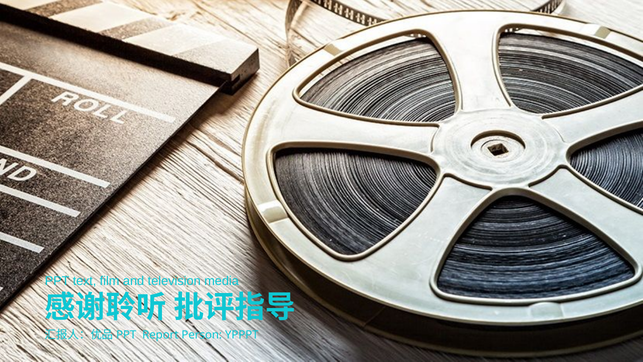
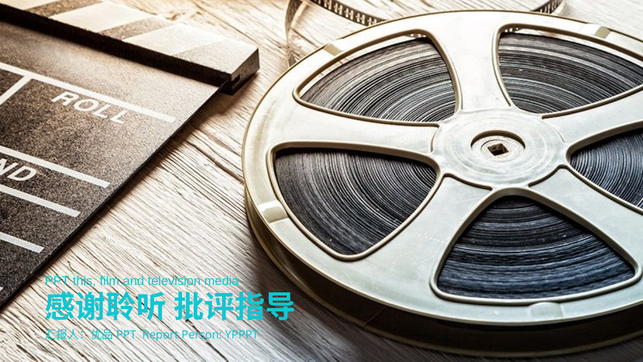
text: text -> this
